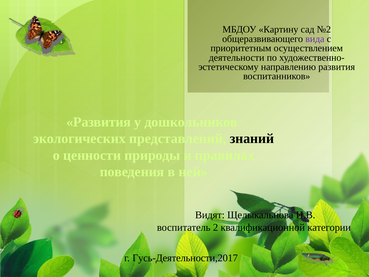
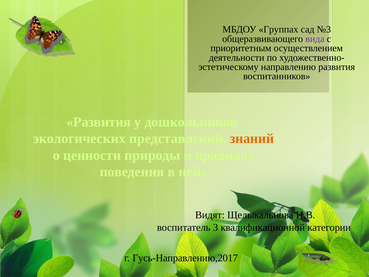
Картину: Картину -> Группах
№2: №2 -> №3
знаний colour: black -> orange
2: 2 -> 3
Гусь-Деятельности,2017: Гусь-Деятельности,2017 -> Гусь-Направлению,2017
